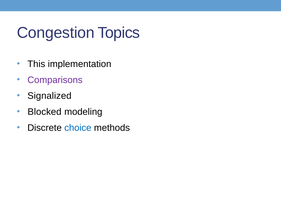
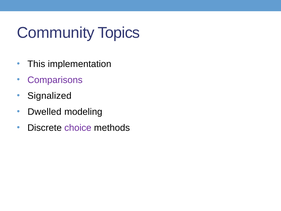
Congestion: Congestion -> Community
Blocked: Blocked -> Dwelled
choice colour: blue -> purple
